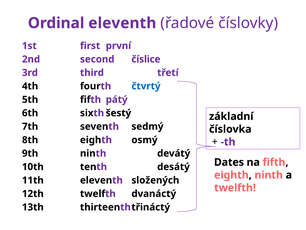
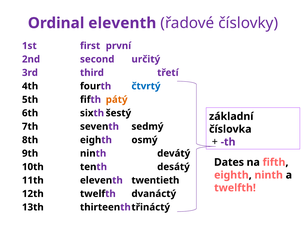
číslice: číslice -> určitý
pátý colour: purple -> orange
složených: složených -> twentieth
